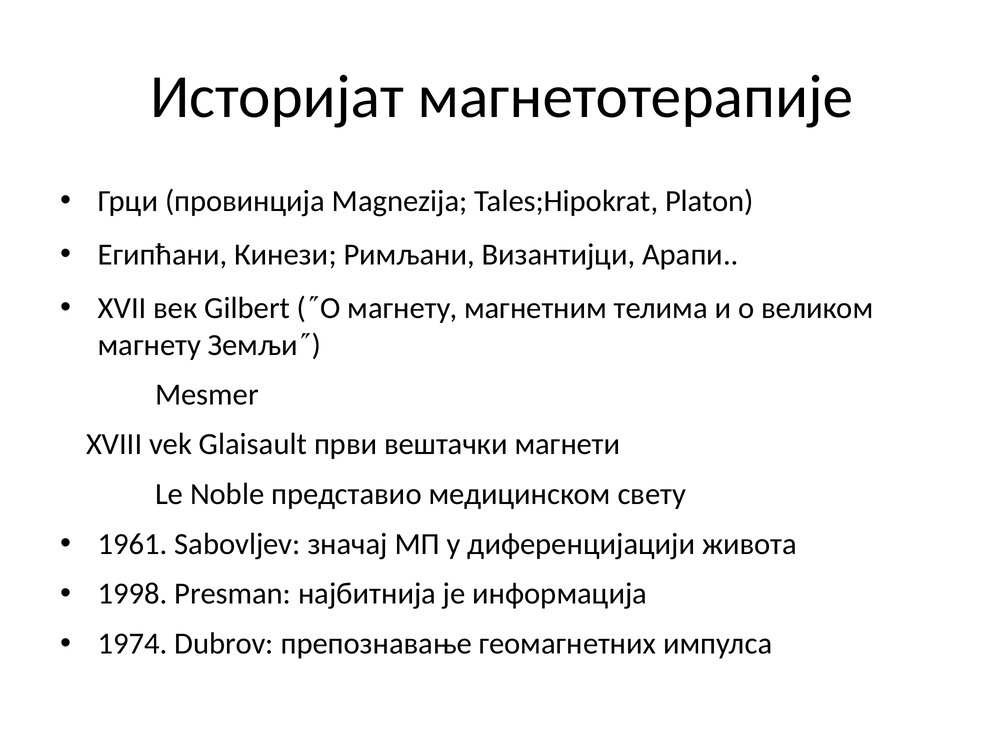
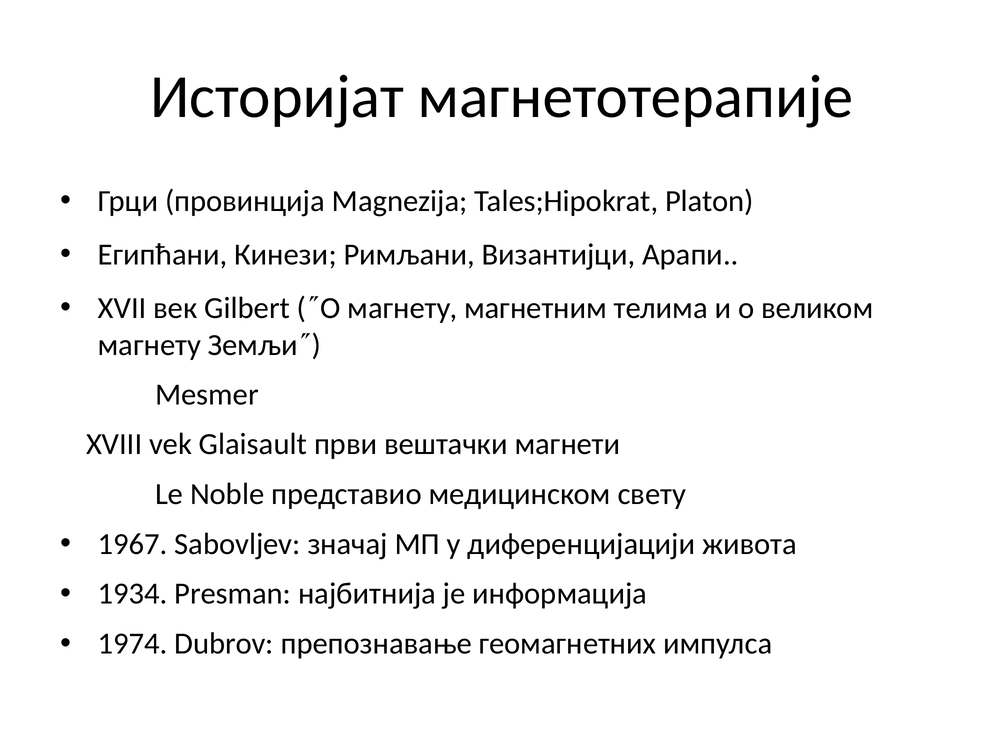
1961: 1961 -> 1967
1998: 1998 -> 1934
